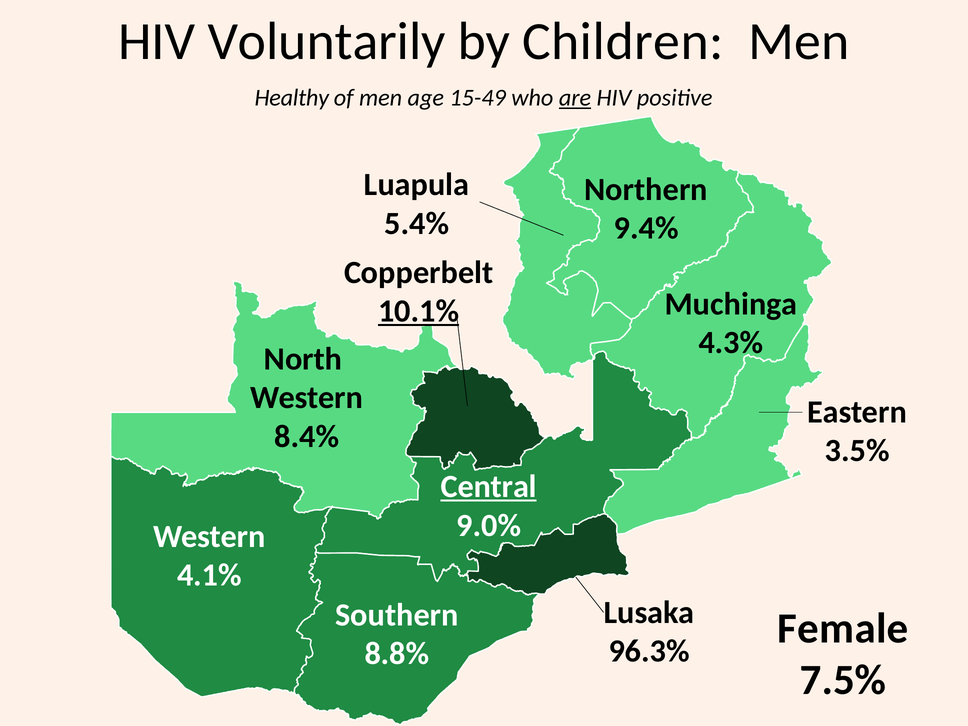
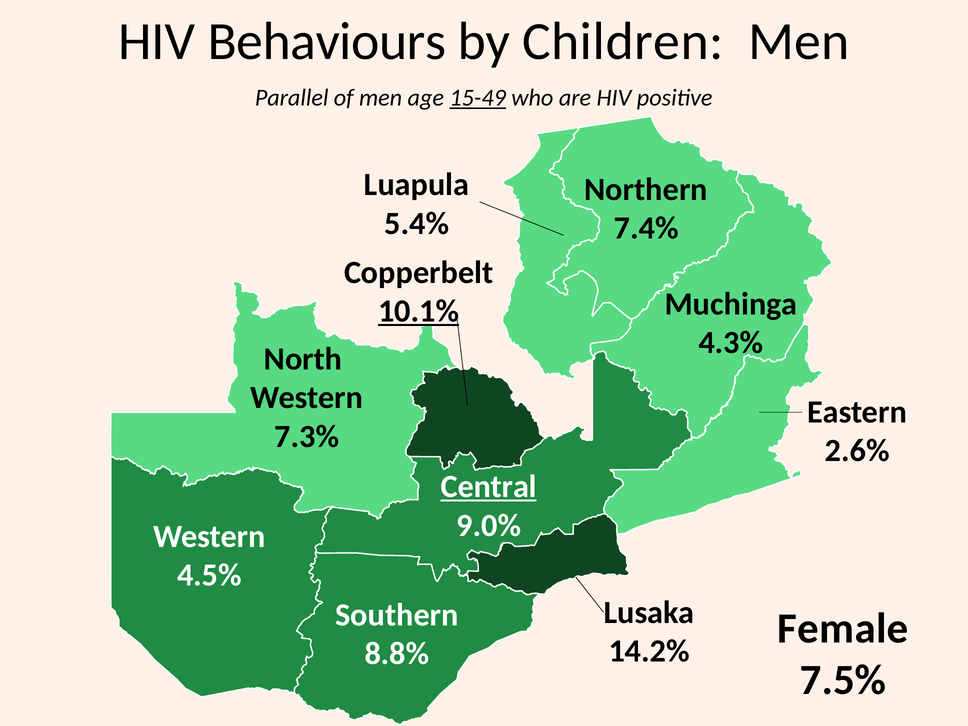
Voluntarily: Voluntarily -> Behaviours
Healthy: Healthy -> Parallel
15-49 underline: none -> present
are underline: present -> none
9.4%: 9.4% -> 7.4%
8.4%: 8.4% -> 7.3%
3.5%: 3.5% -> 2.6%
4.1%: 4.1% -> 4.5%
96.3%: 96.3% -> 14.2%
